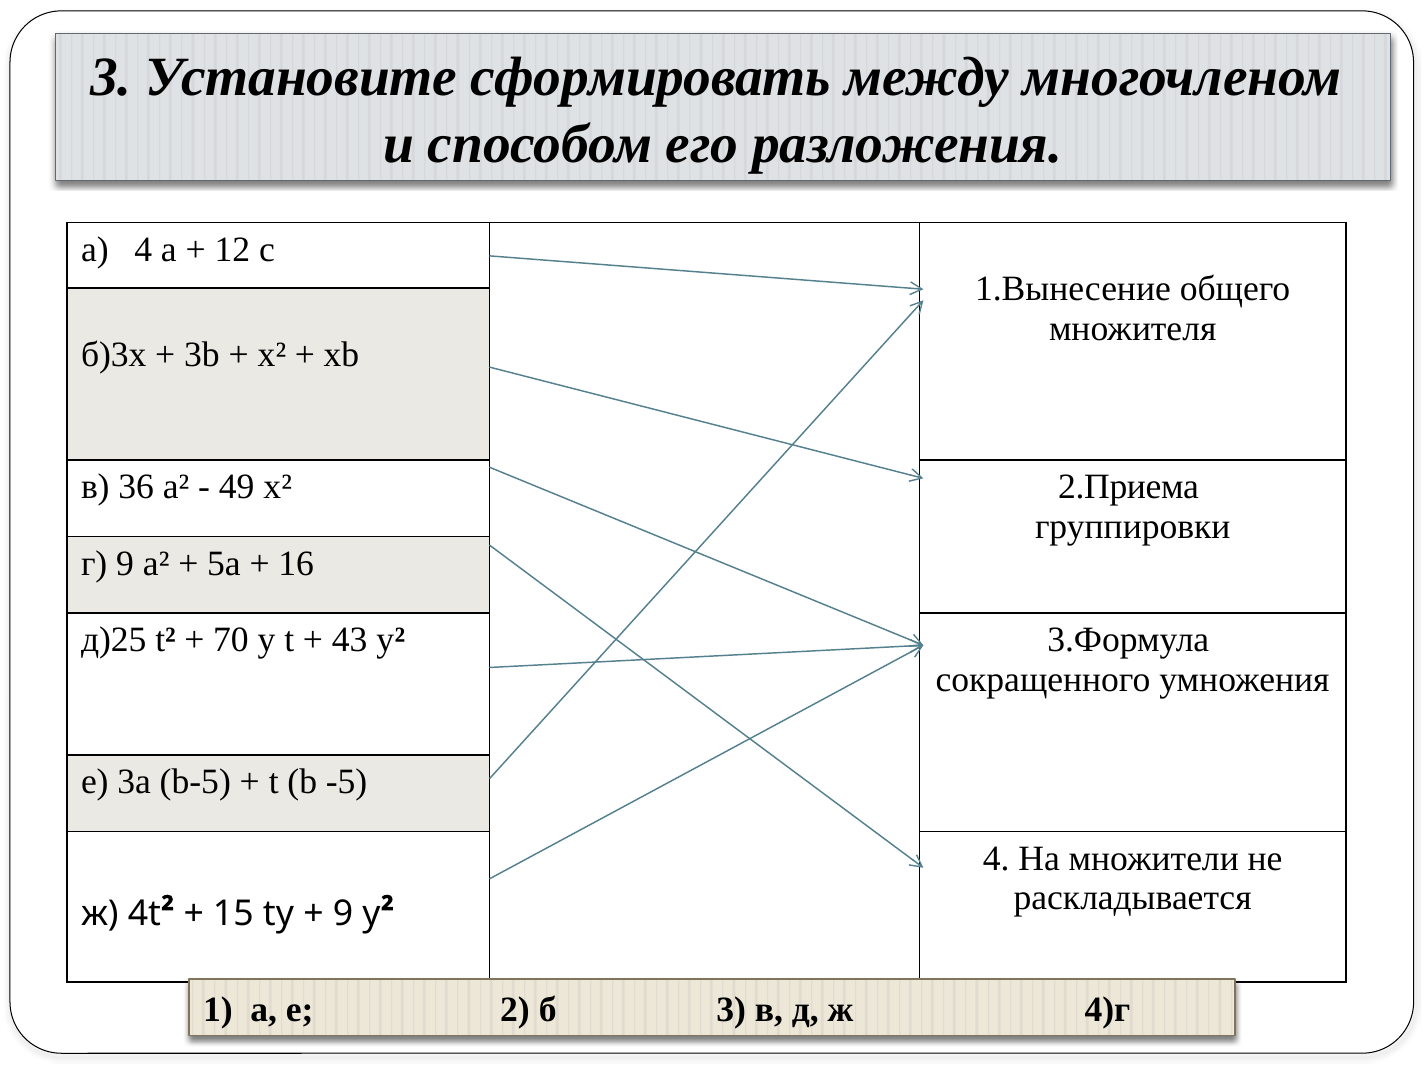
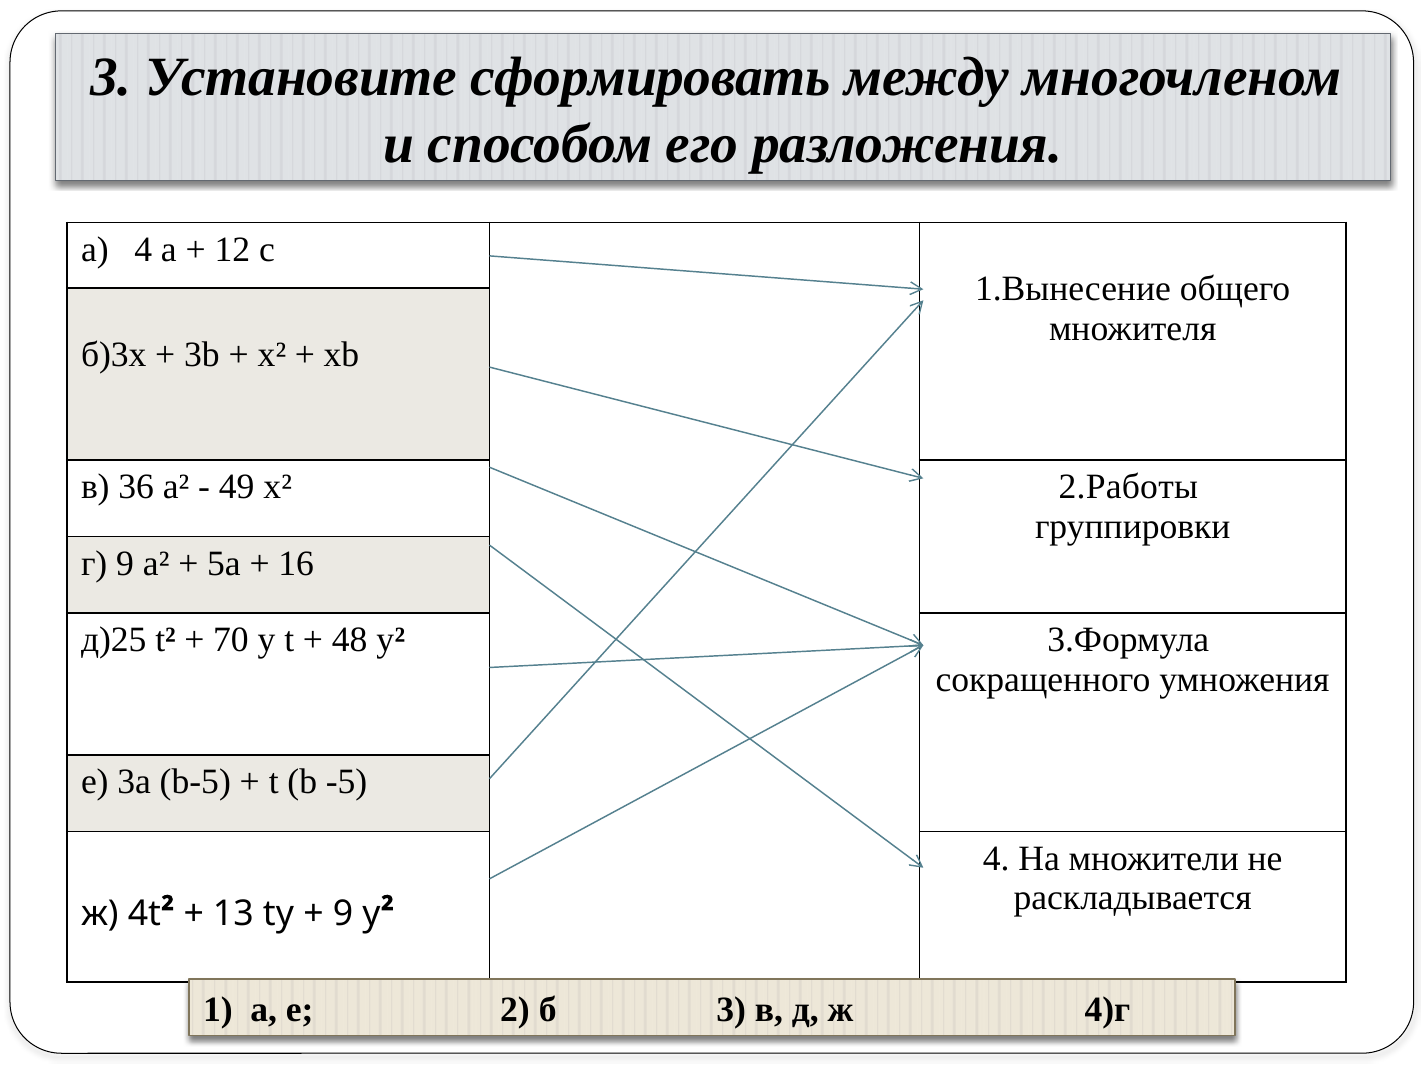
2.Приема: 2.Приема -> 2.Работы
43: 43 -> 48
15: 15 -> 13
